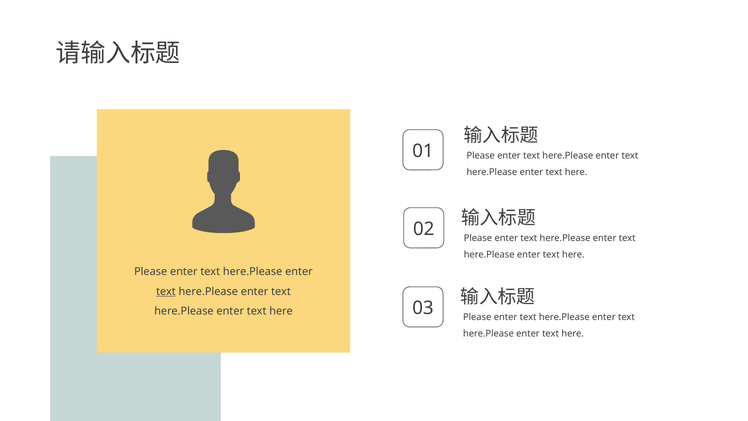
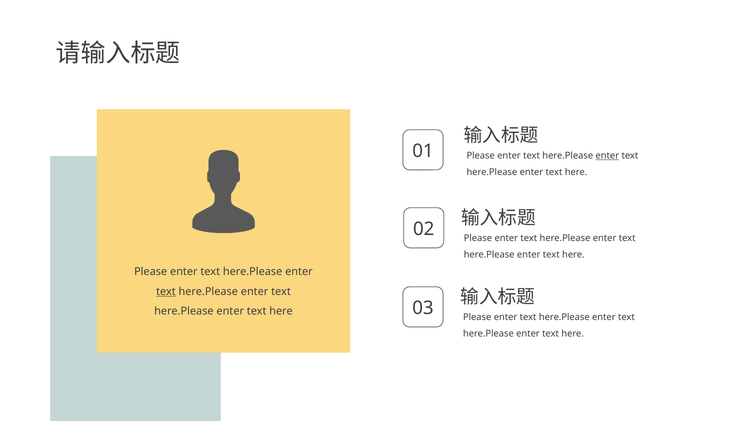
enter at (607, 155) underline: none -> present
